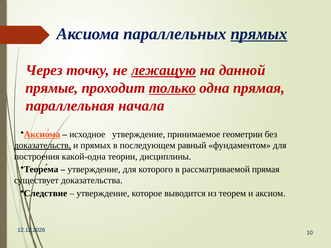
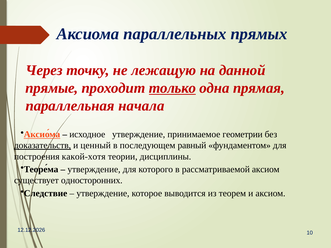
прямых at (259, 34) underline: present -> none
лежащую underline: present -> none
и прямых: прямых -> ценный
какой-одна: какой-одна -> какой-хотя
рассматриваемой прямая: прямая -> аксиом
доказательства: доказательства -> односторонних
